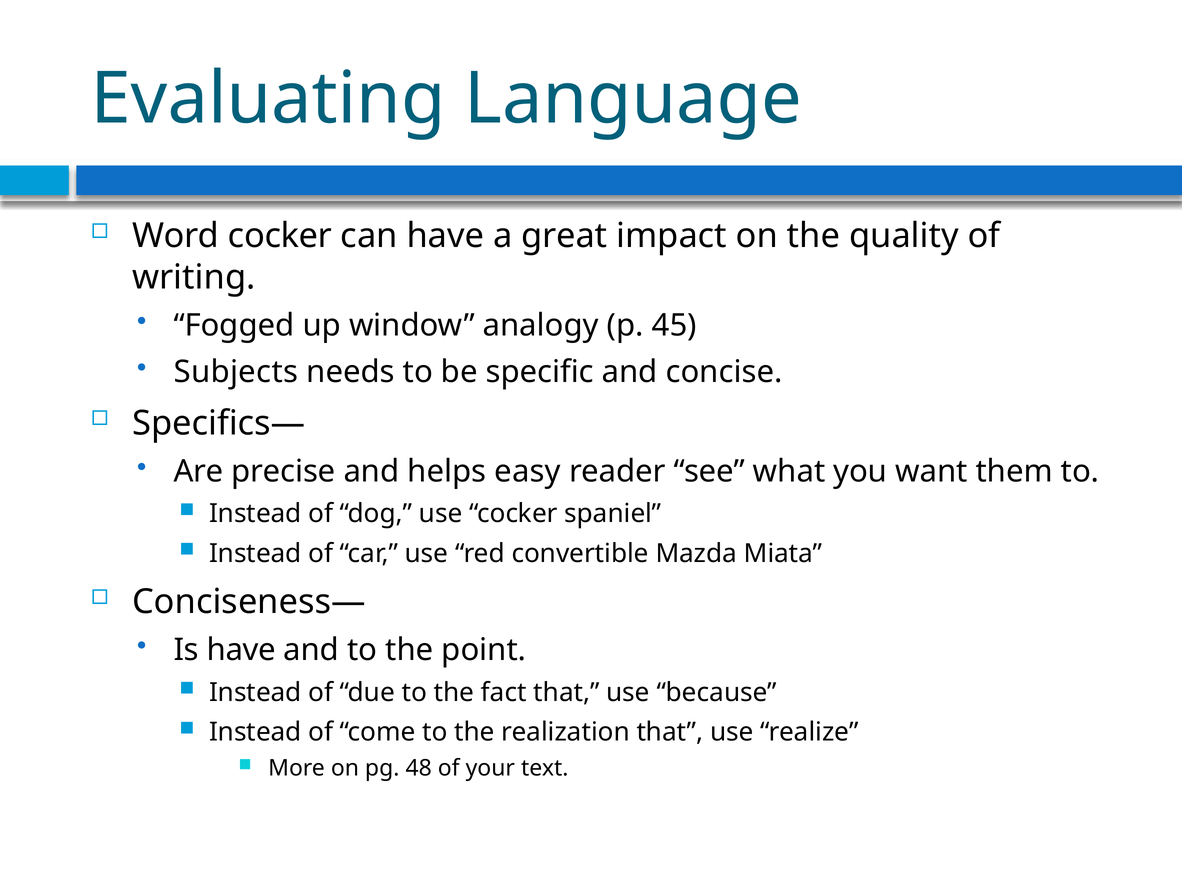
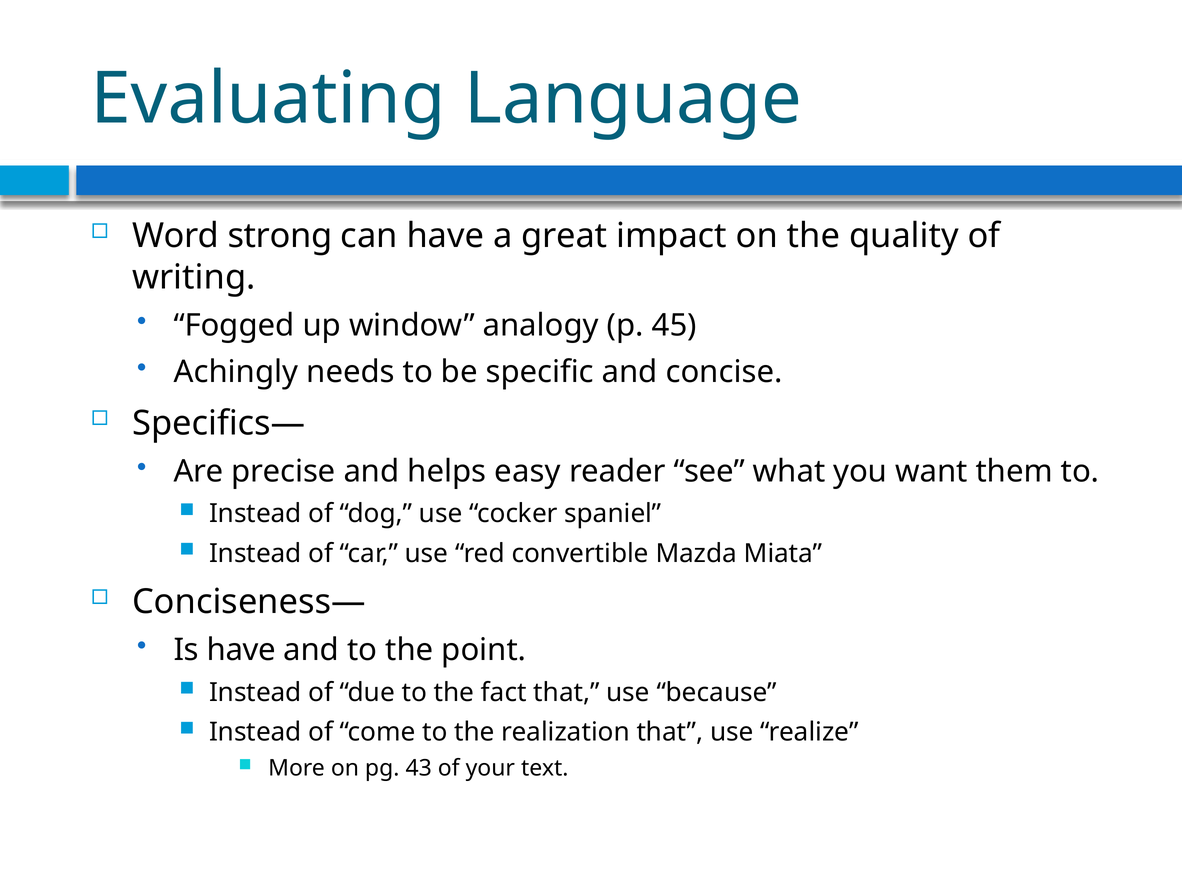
Word cocker: cocker -> strong
Subjects: Subjects -> Achingly
48: 48 -> 43
